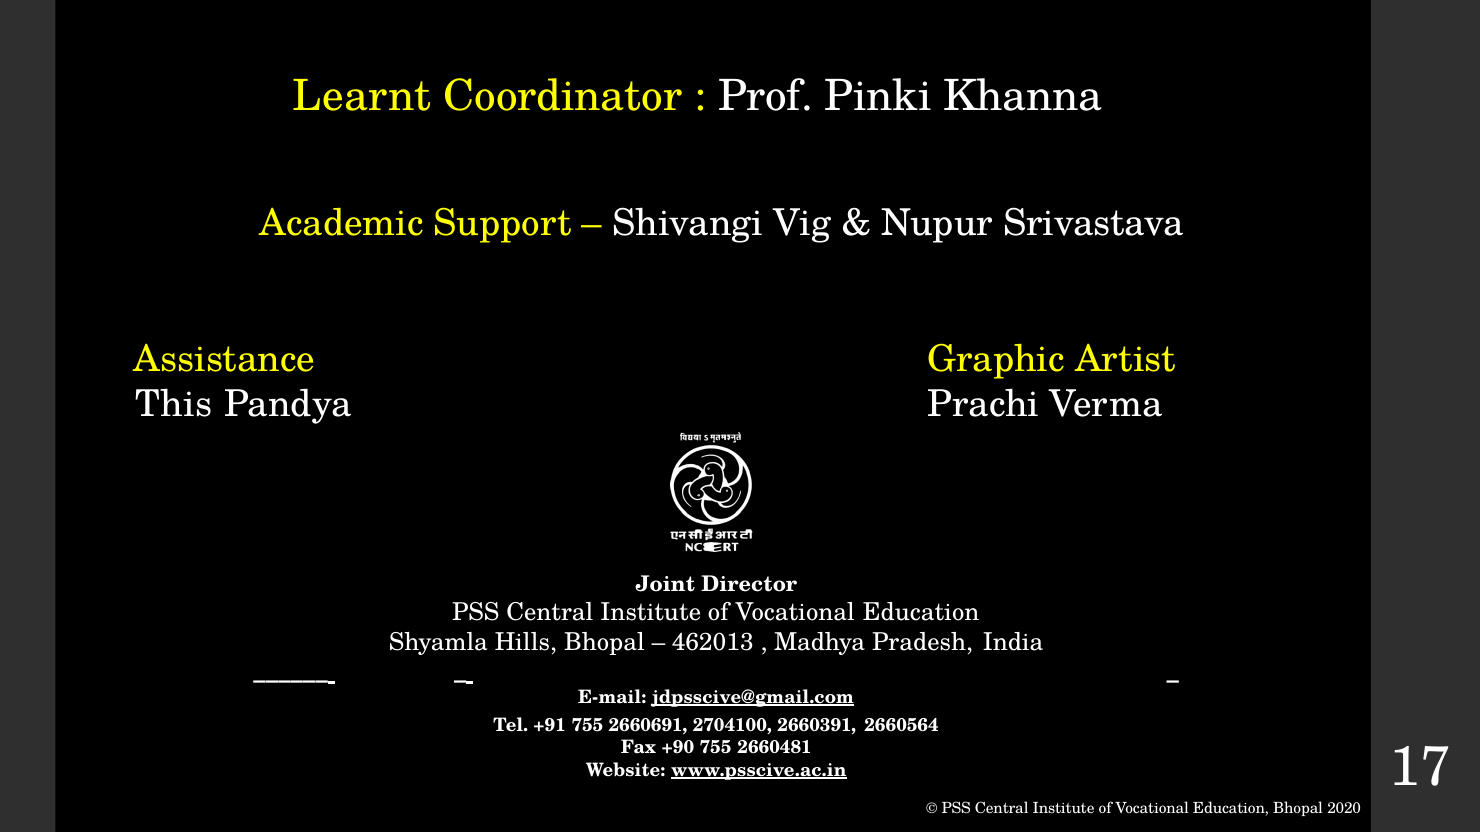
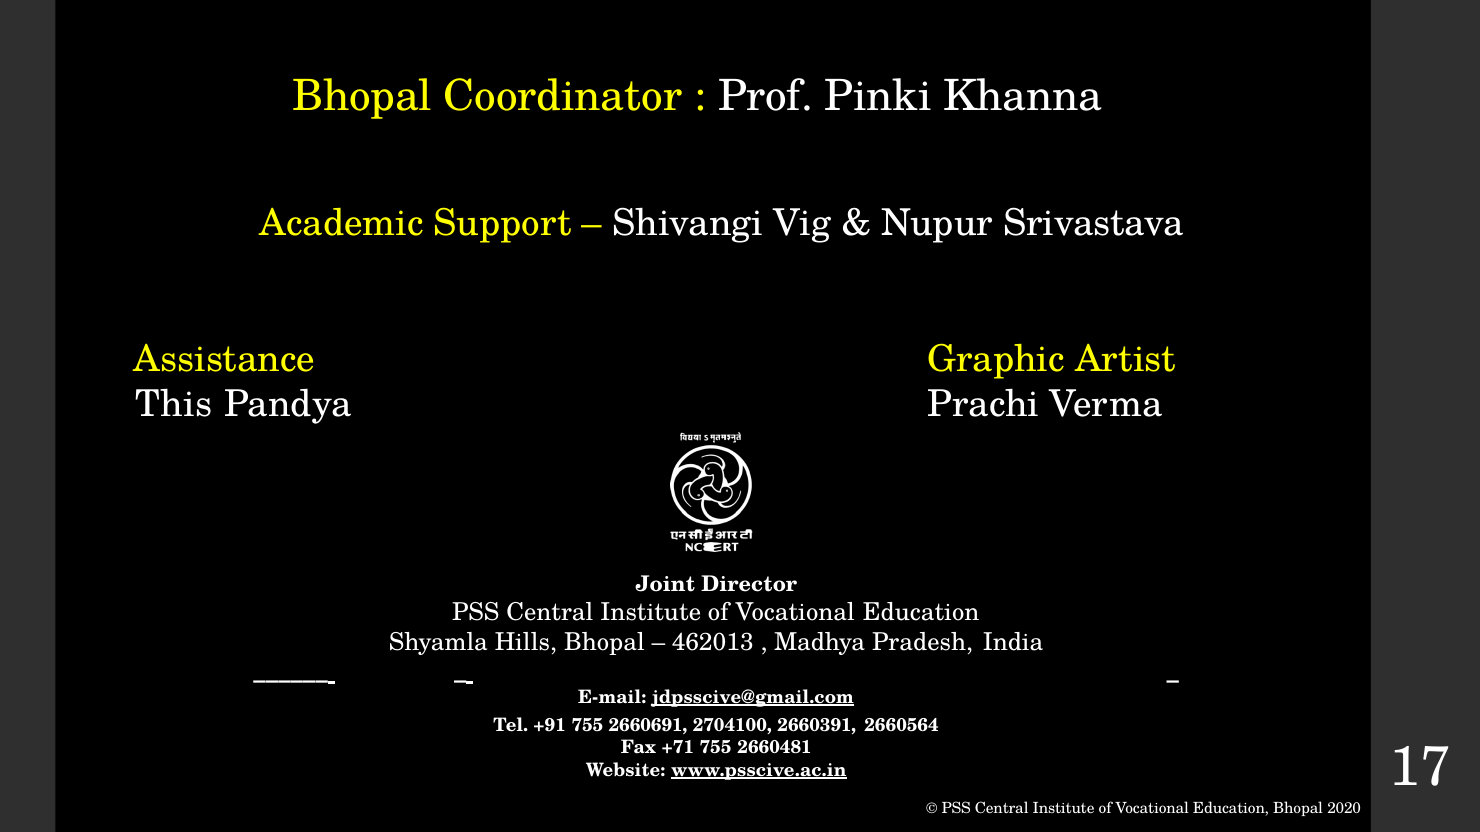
Learnt at (362, 96): Learnt -> Bhopal
+90: +90 -> +71
